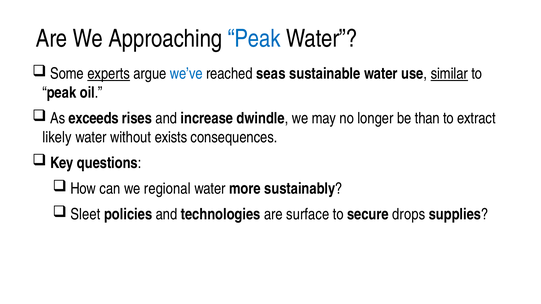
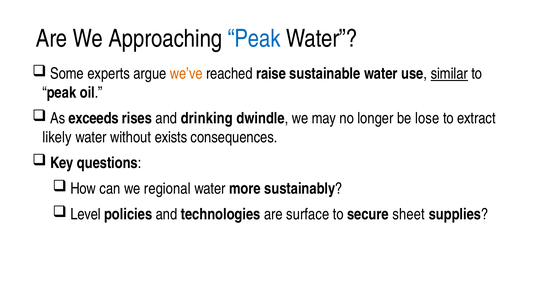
experts underline: present -> none
we’ve colour: blue -> orange
seas: seas -> raise
increase: increase -> drinking
than: than -> lose
Sleet: Sleet -> Level
drops: drops -> sheet
